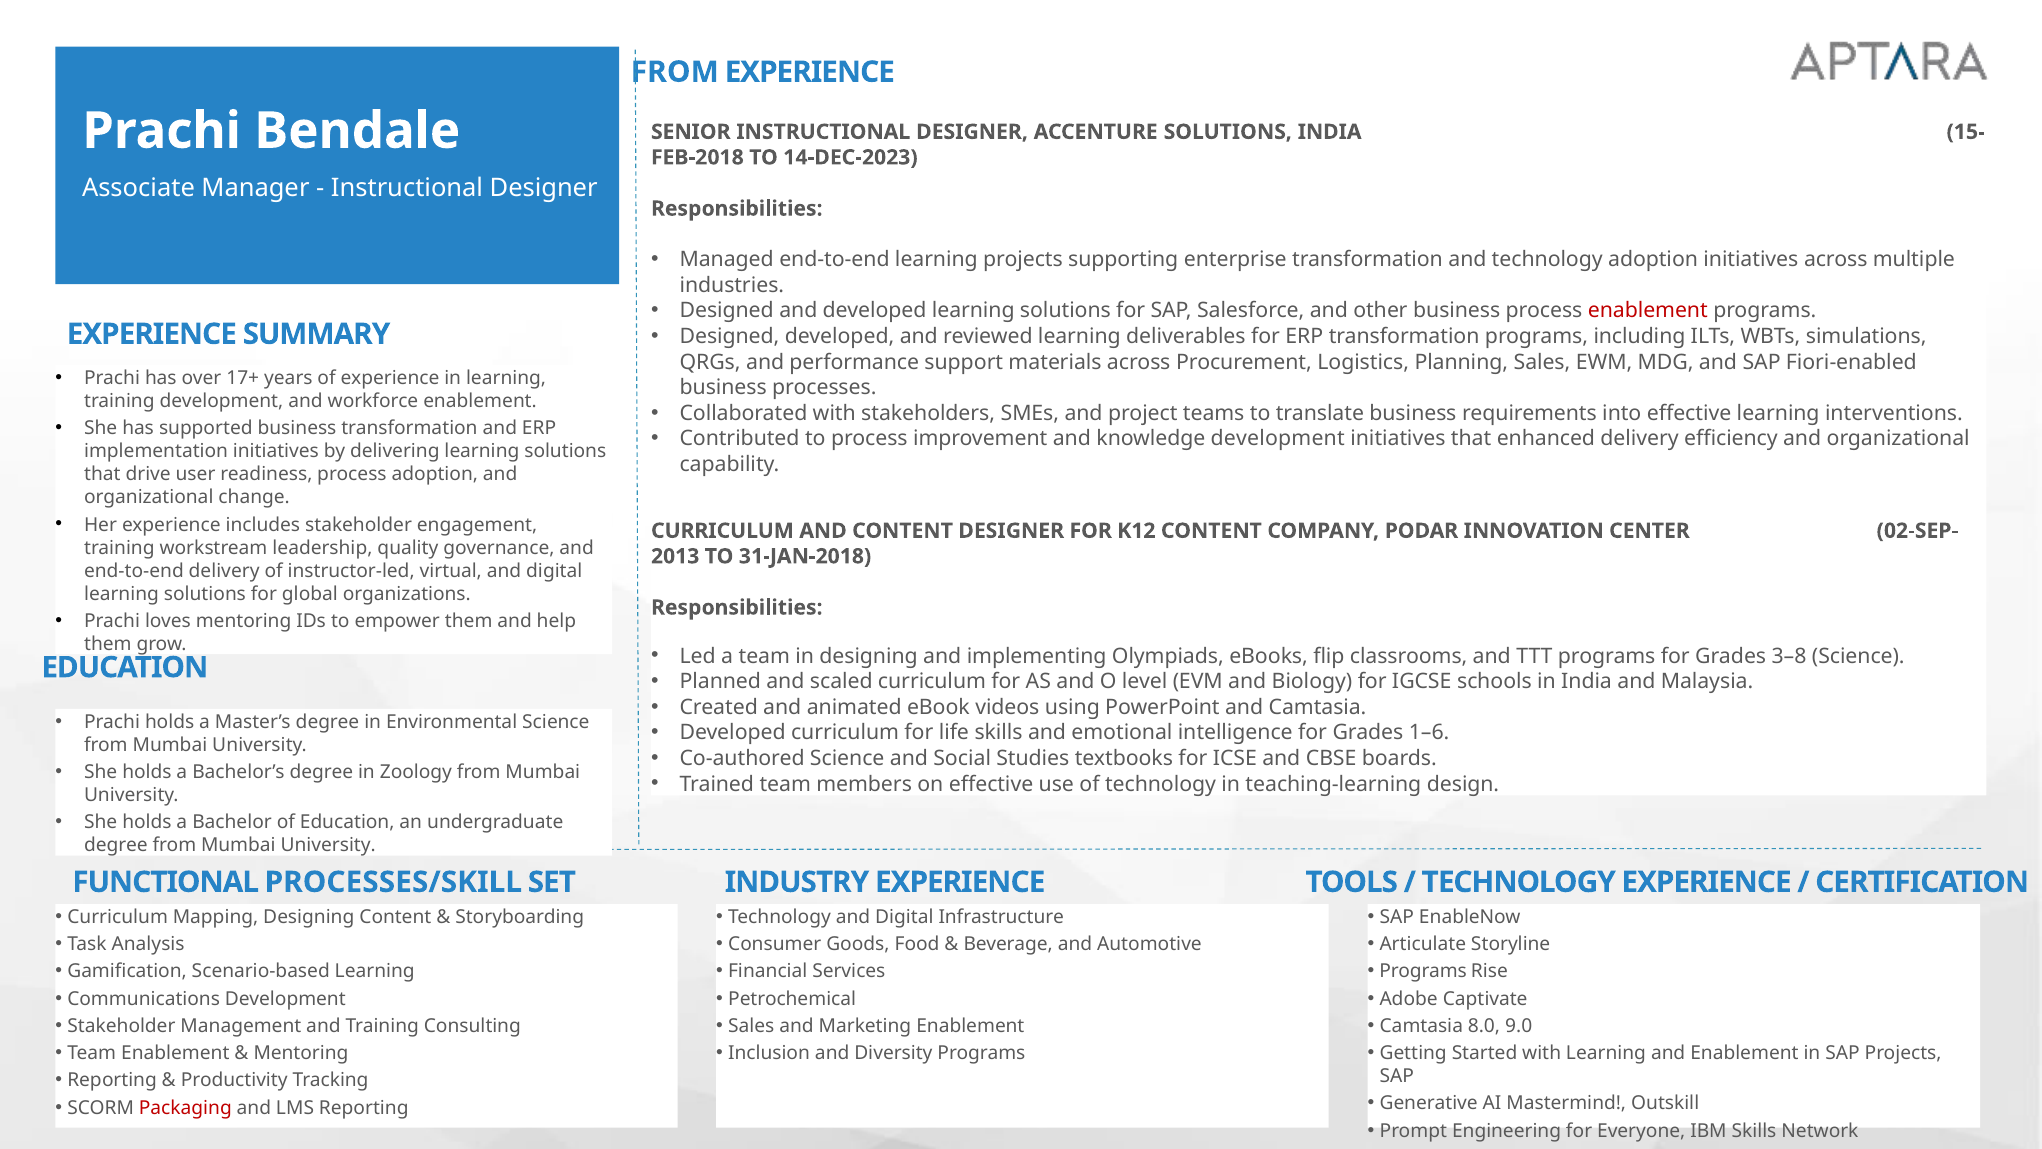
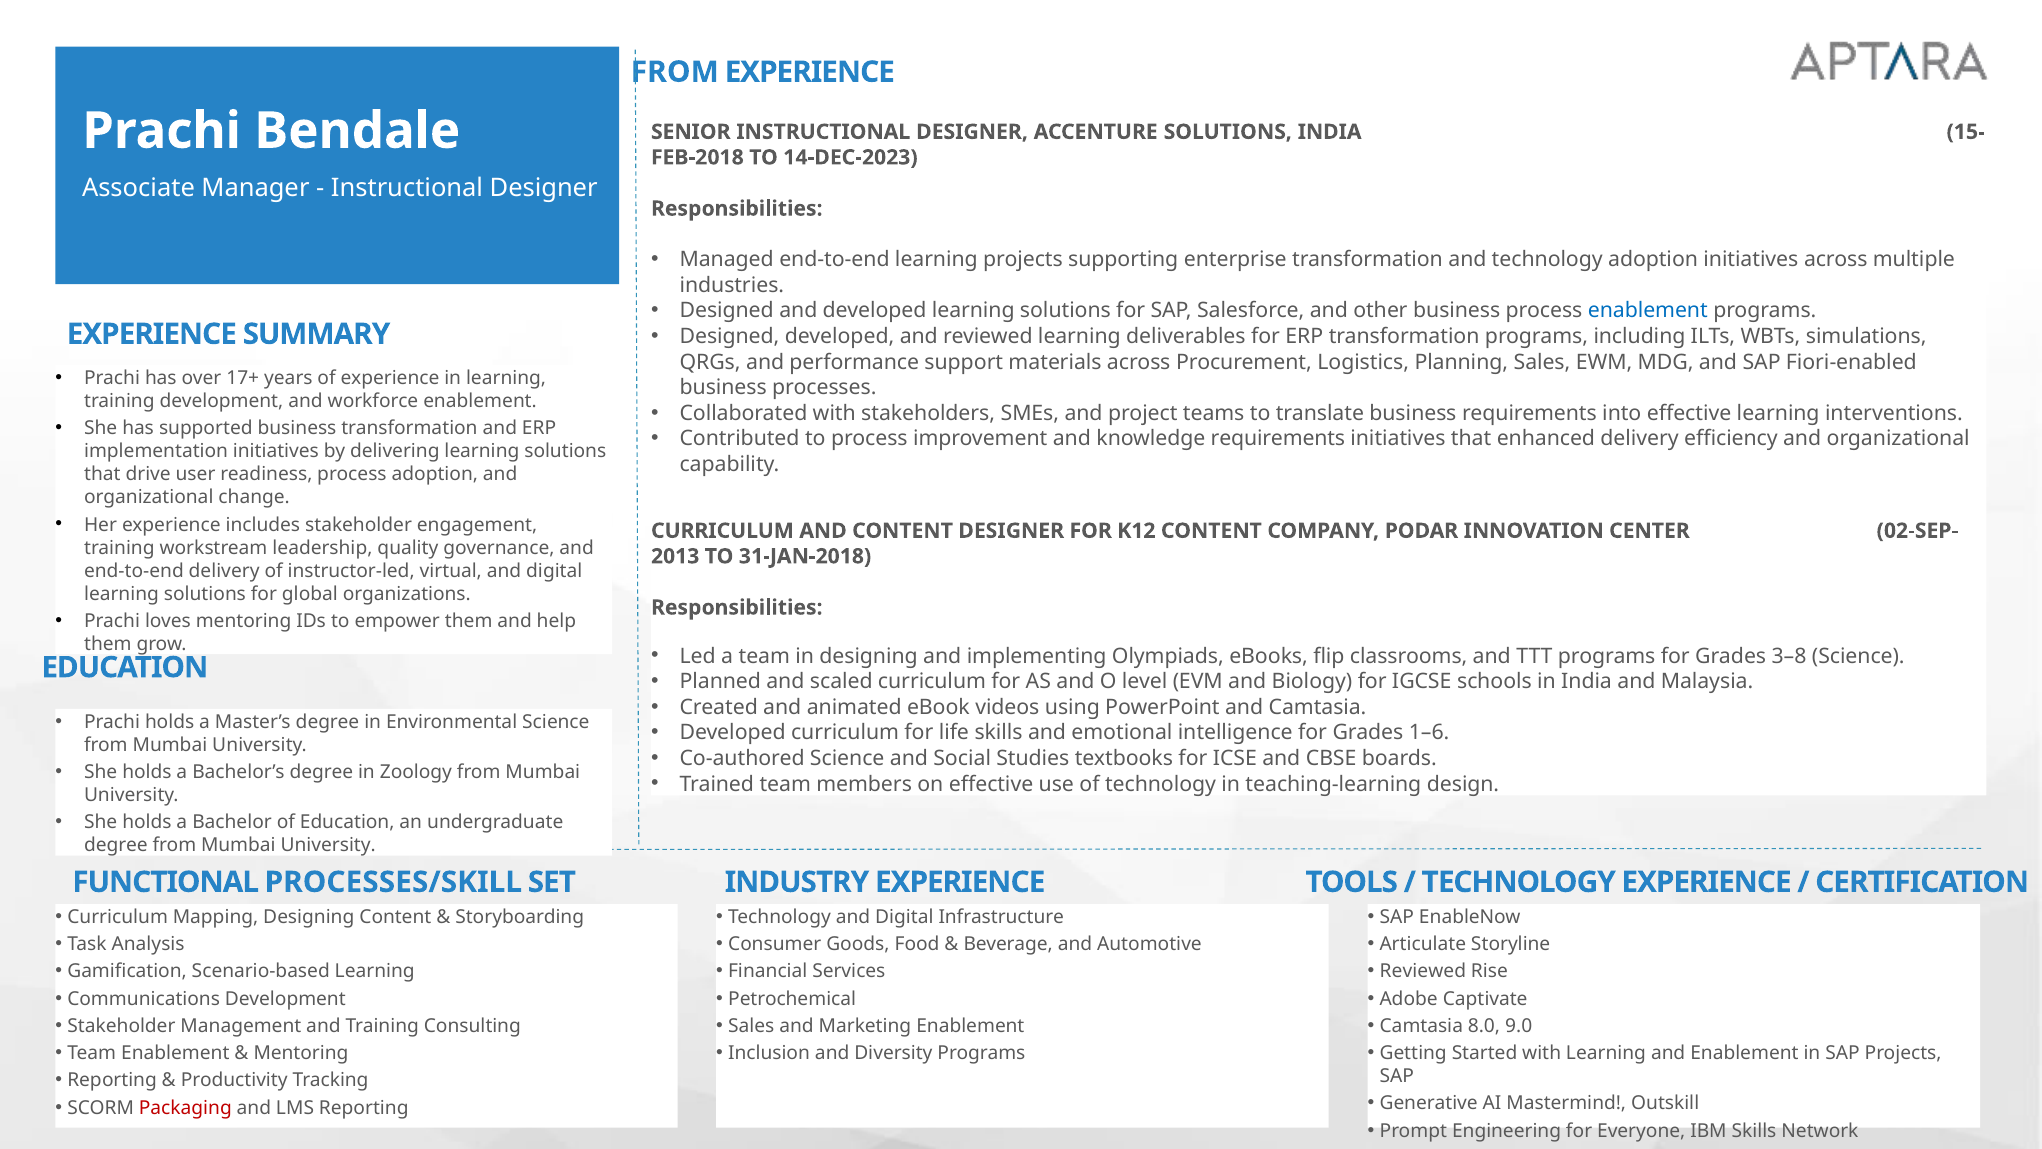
enablement at (1648, 311) colour: red -> blue
knowledge development: development -> requirements
Programs at (1423, 971): Programs -> Reviewed
